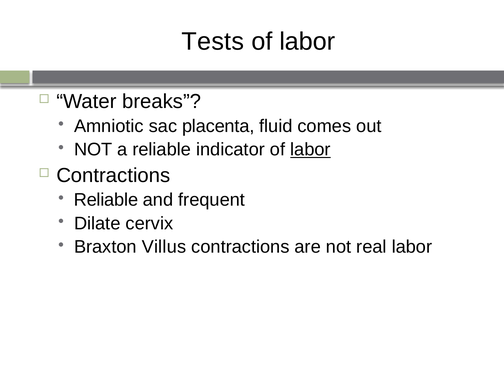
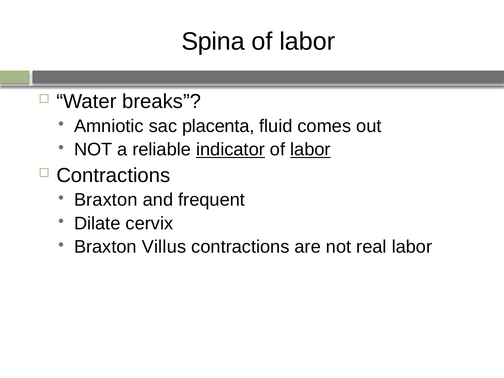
Tests: Tests -> Spina
indicator underline: none -> present
Reliable at (106, 200): Reliable -> Braxton
